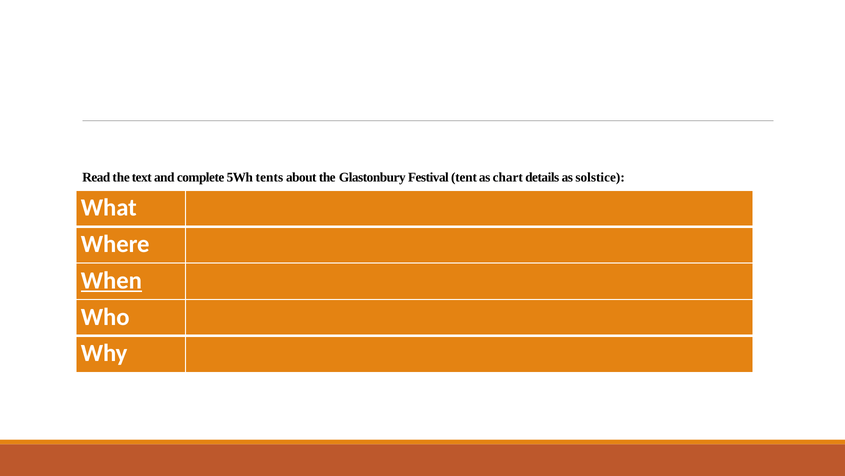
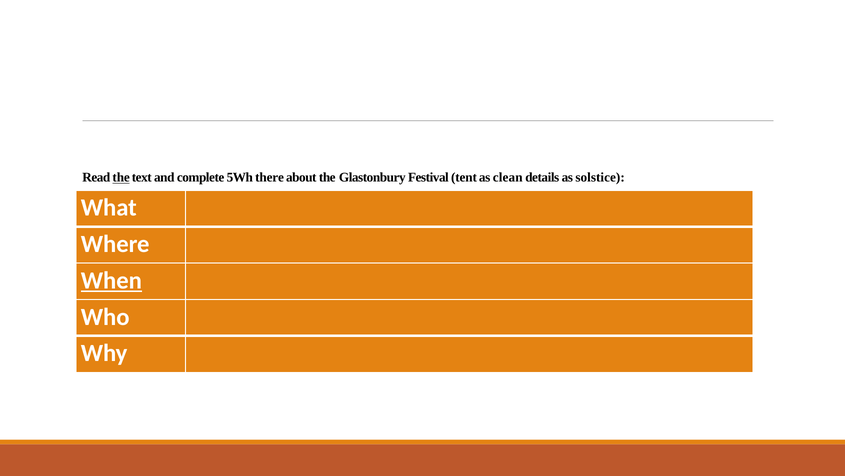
the at (121, 177) underline: none -> present
tents: tents -> there
chart: chart -> clean
